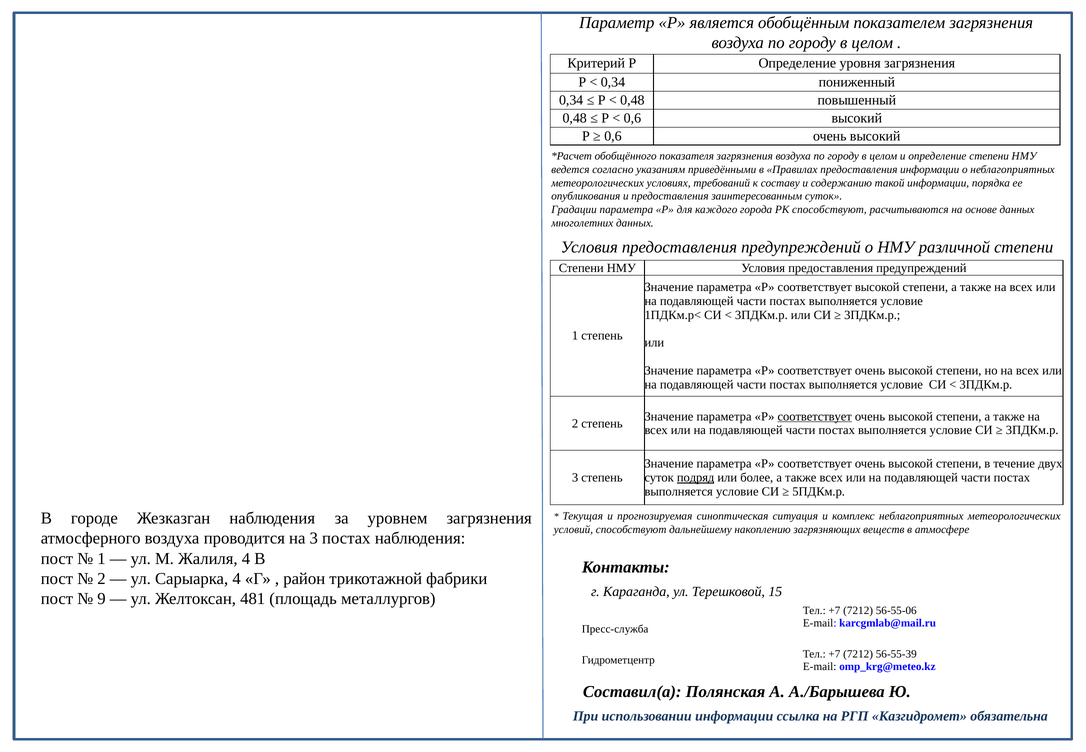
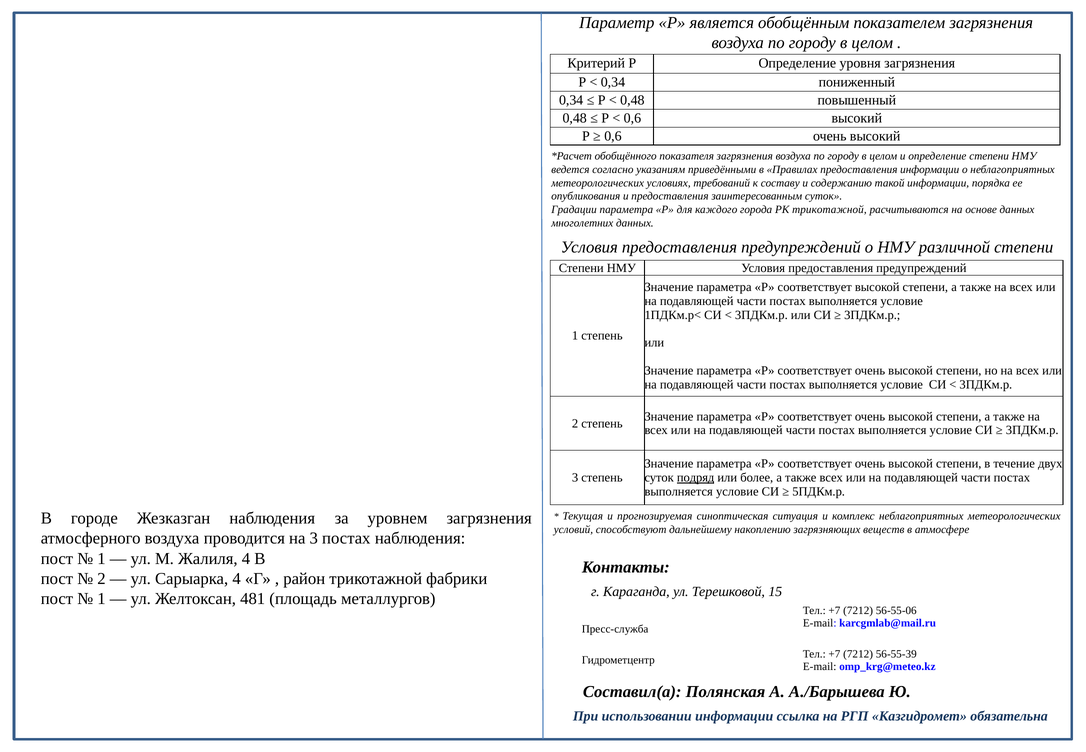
РК способствуют: способствуют -> трикотажной
соответствует at (815, 416) underline: present -> none
9 at (102, 598): 9 -> 1
